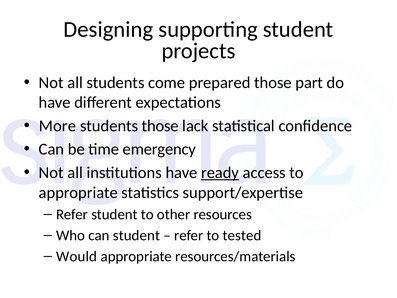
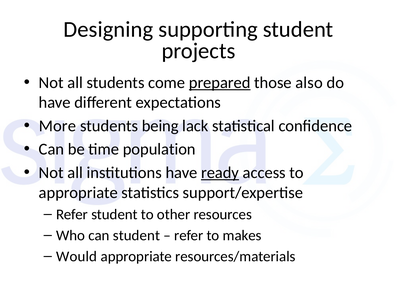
prepared underline: none -> present
part: part -> also
students those: those -> being
emergency: emergency -> population
tested: tested -> makes
